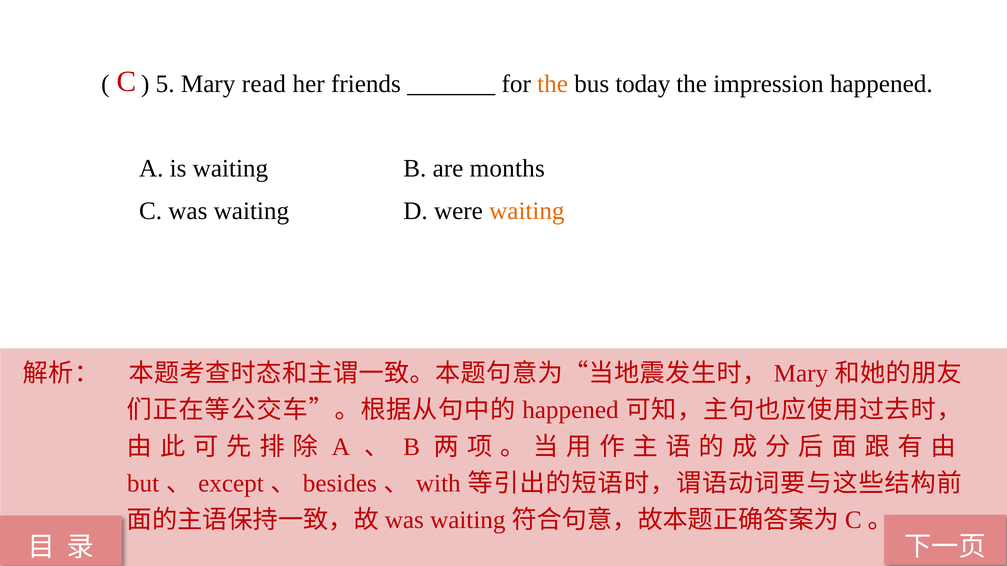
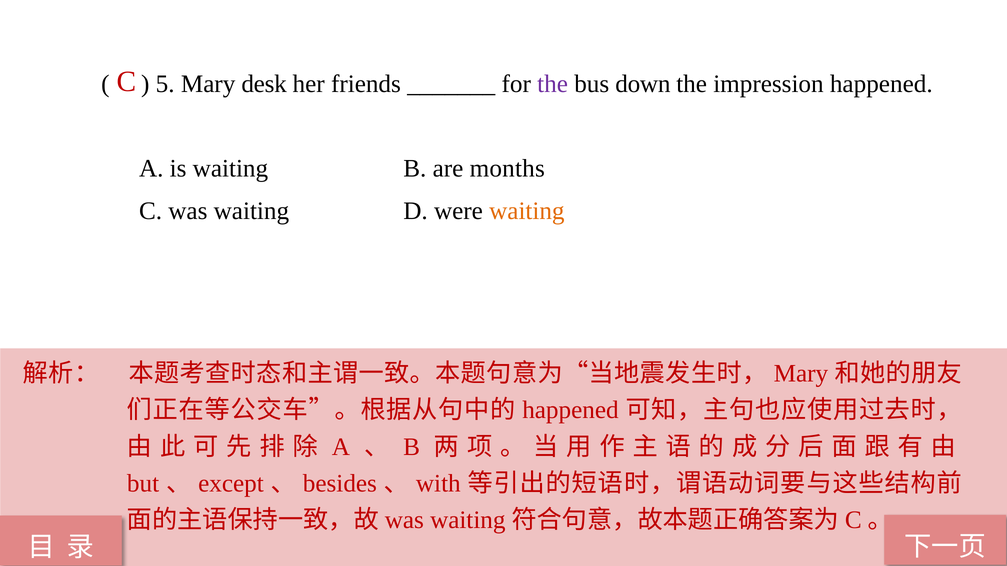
read: read -> desk
the at (553, 84) colour: orange -> purple
today: today -> down
